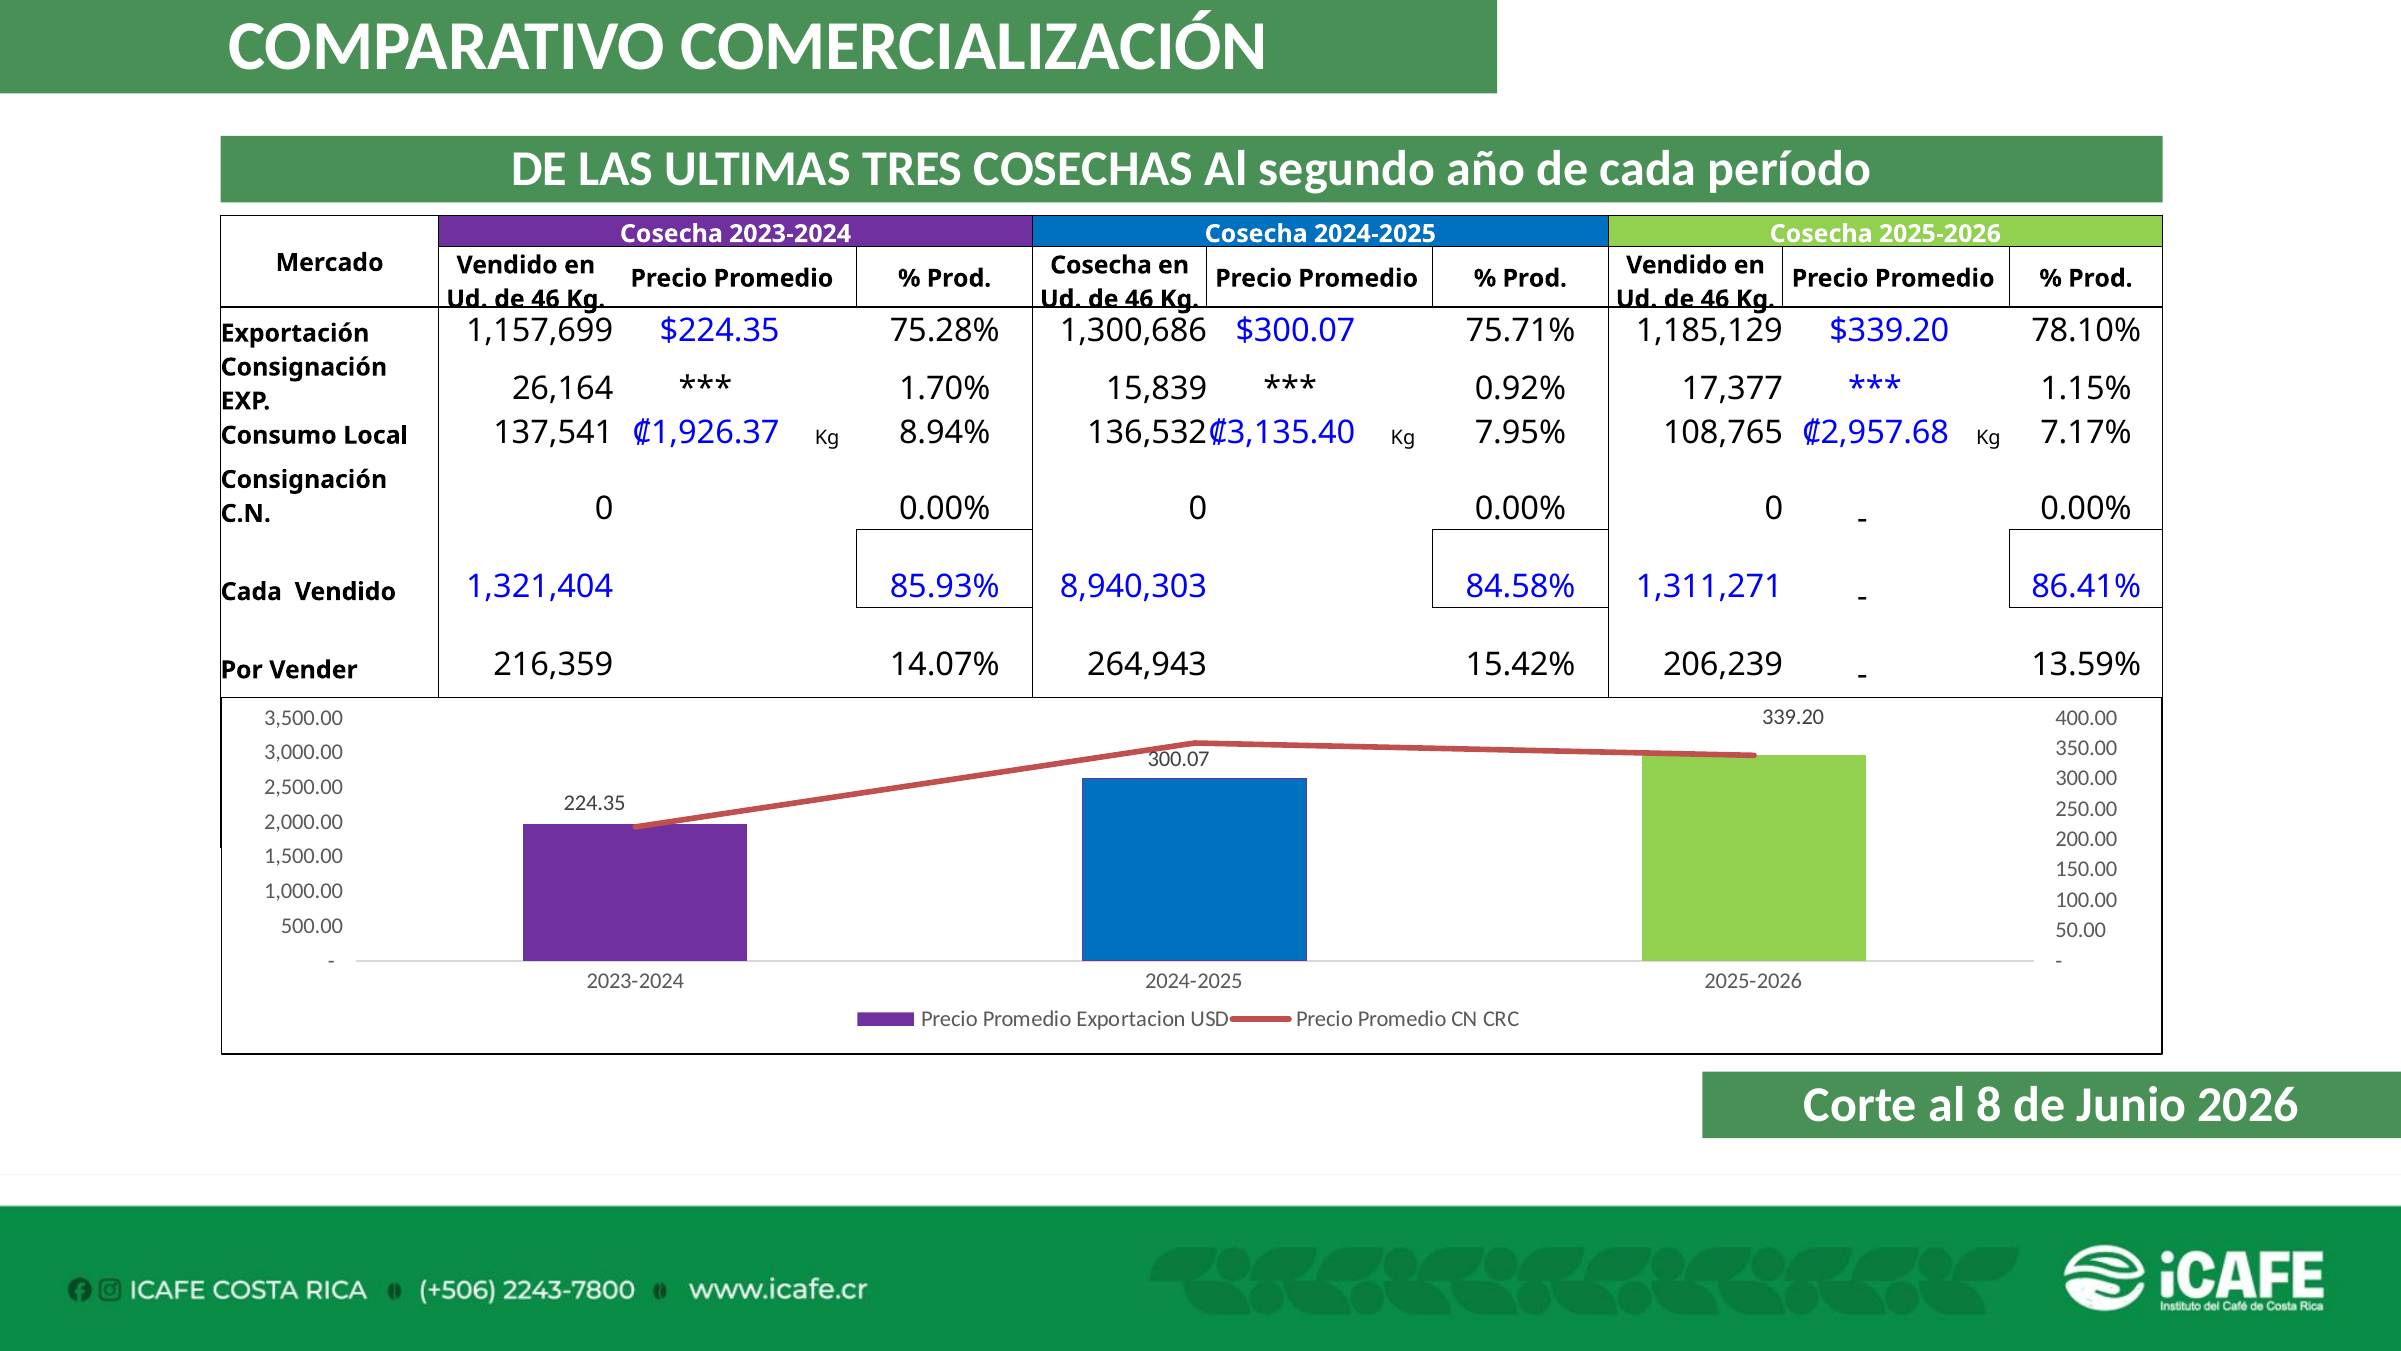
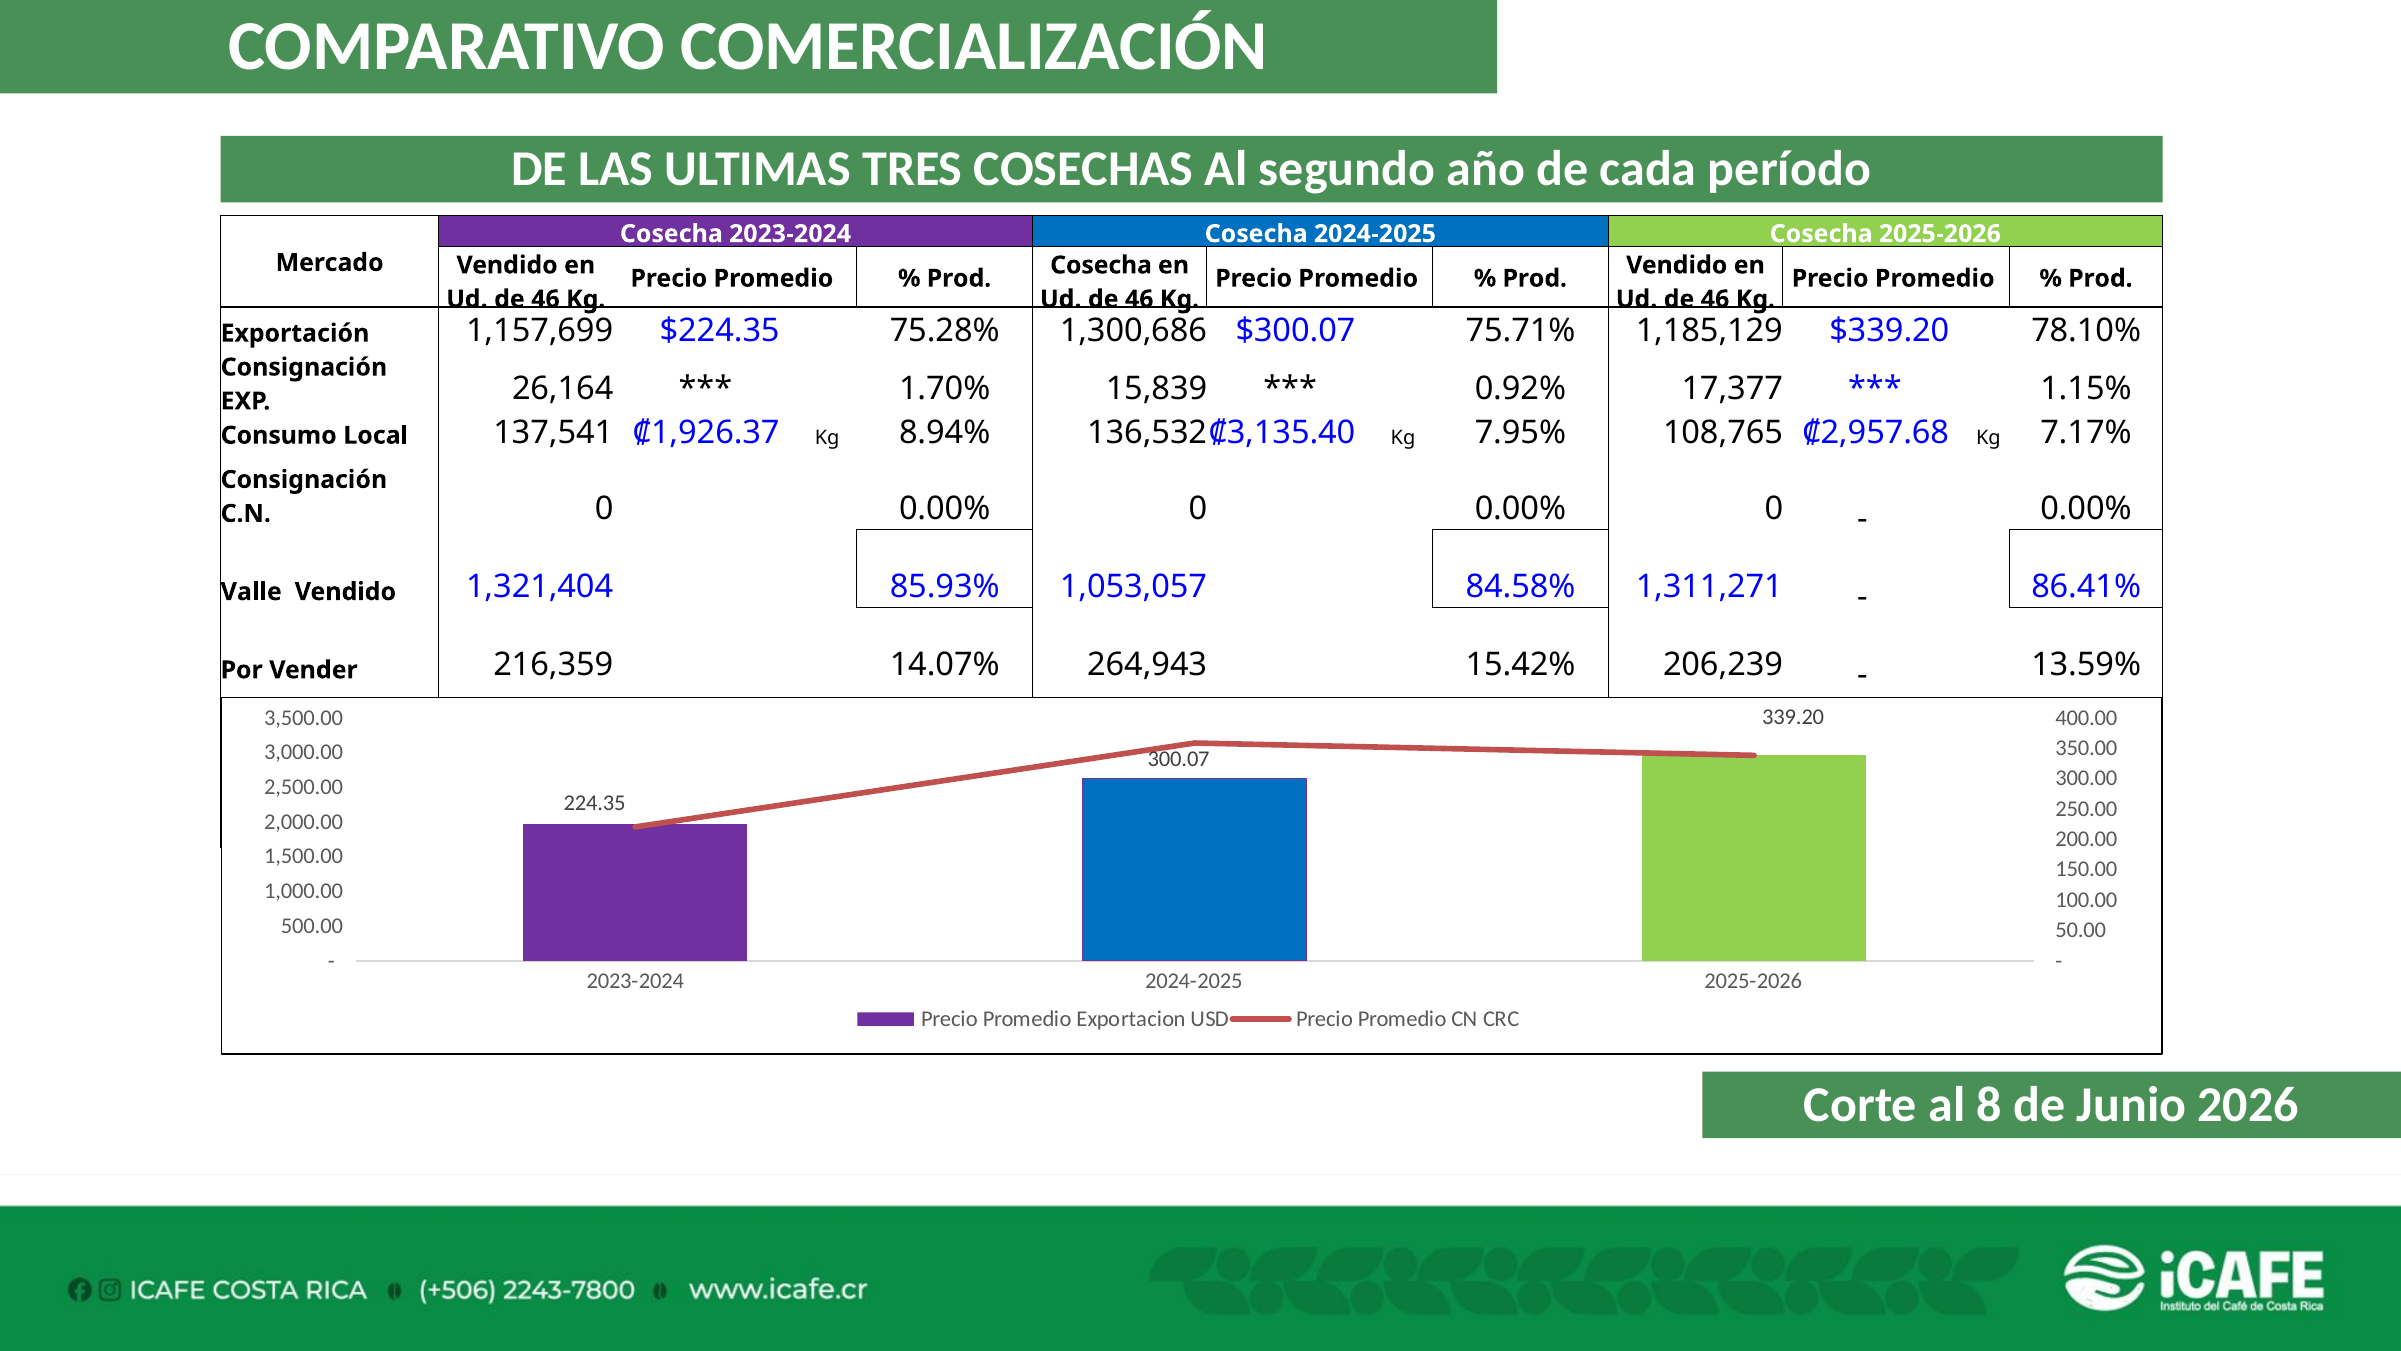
Cada at (251, 592): Cada -> Valle
8,940,303: 8,940,303 -> 1,053,057
